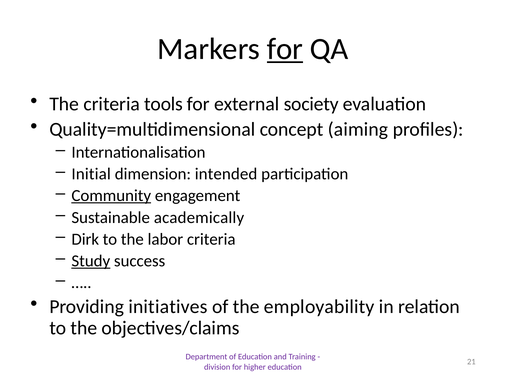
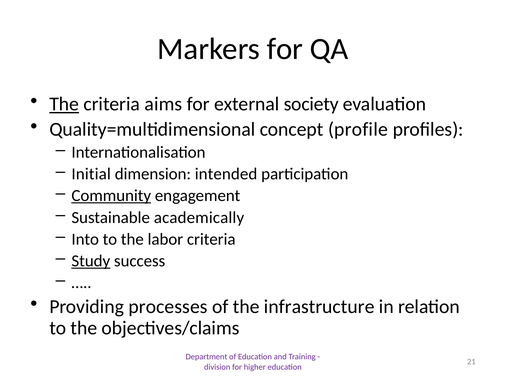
for at (285, 49) underline: present -> none
The at (64, 104) underline: none -> present
tools: tools -> aims
aiming: aiming -> profile
Dirk: Dirk -> Into
initiatives: initiatives -> processes
employability: employability -> infrastructure
